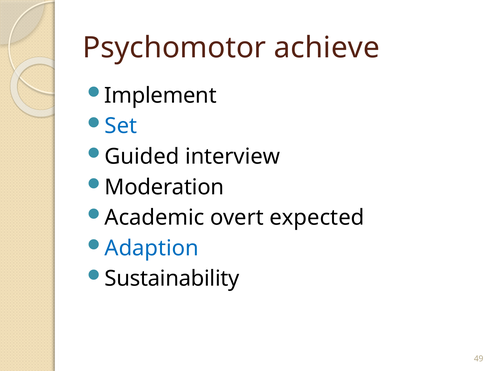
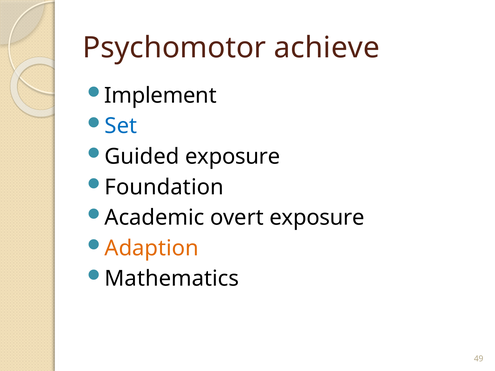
Guided interview: interview -> exposure
Moderation: Moderation -> Foundation
overt expected: expected -> exposure
Adaption colour: blue -> orange
Sustainability: Sustainability -> Mathematics
